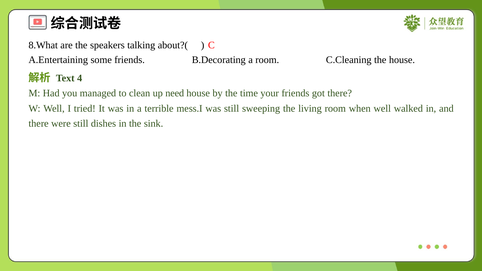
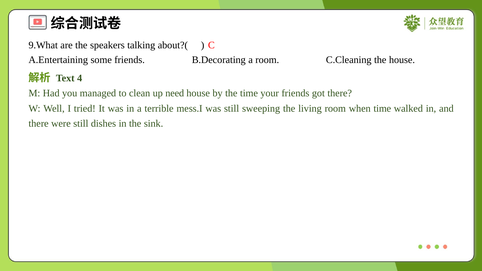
8.What: 8.What -> 9.What
when well: well -> time
